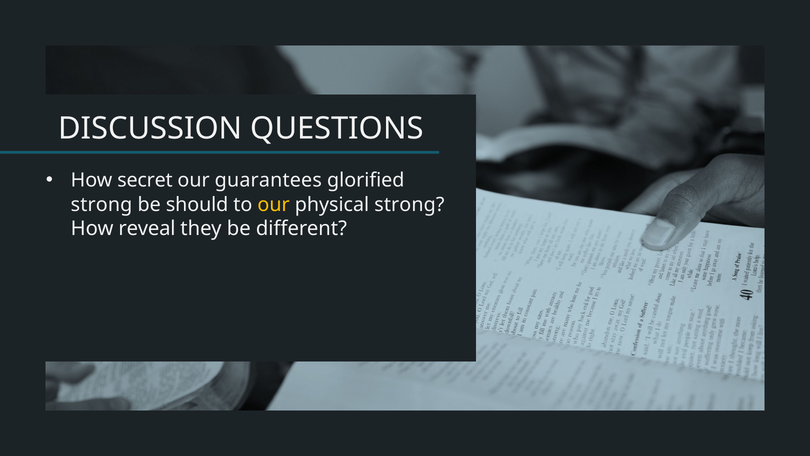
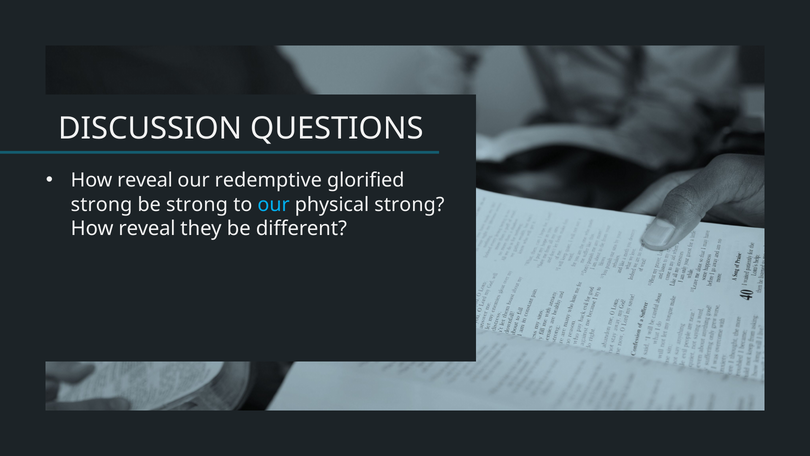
secret at (145, 180): secret -> reveal
guarantees: guarantees -> redemptive
be should: should -> strong
our at (274, 204) colour: yellow -> light blue
